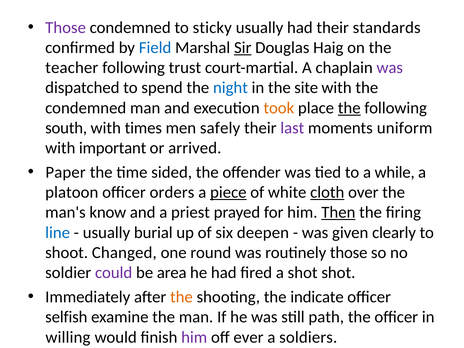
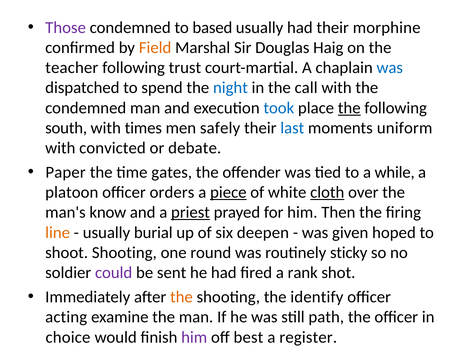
sticky: sticky -> based
standards: standards -> morphine
Field colour: blue -> orange
Sir underline: present -> none
was at (390, 68) colour: purple -> blue
site: site -> call
took colour: orange -> blue
last colour: purple -> blue
important: important -> convicted
arrived: arrived -> debate
sided: sided -> gates
priest underline: none -> present
Then underline: present -> none
line colour: blue -> orange
clearly: clearly -> hoped
shoot Changed: Changed -> Shooting
routinely those: those -> sticky
area: area -> sent
a shot: shot -> rank
indicate: indicate -> identify
selfish: selfish -> acting
willing: willing -> choice
ever: ever -> best
soldiers: soldiers -> register
